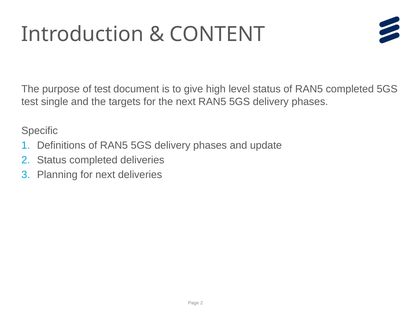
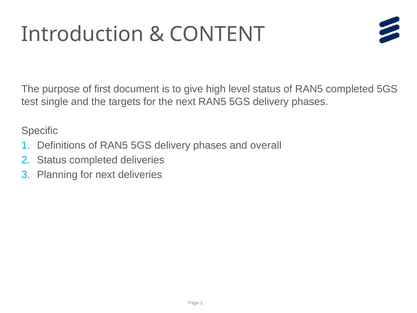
of test: test -> first
update: update -> overall
